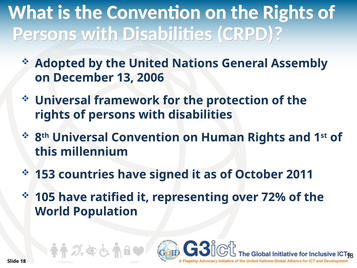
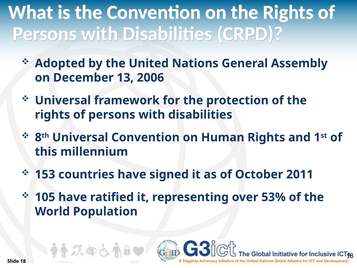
72%: 72% -> 53%
